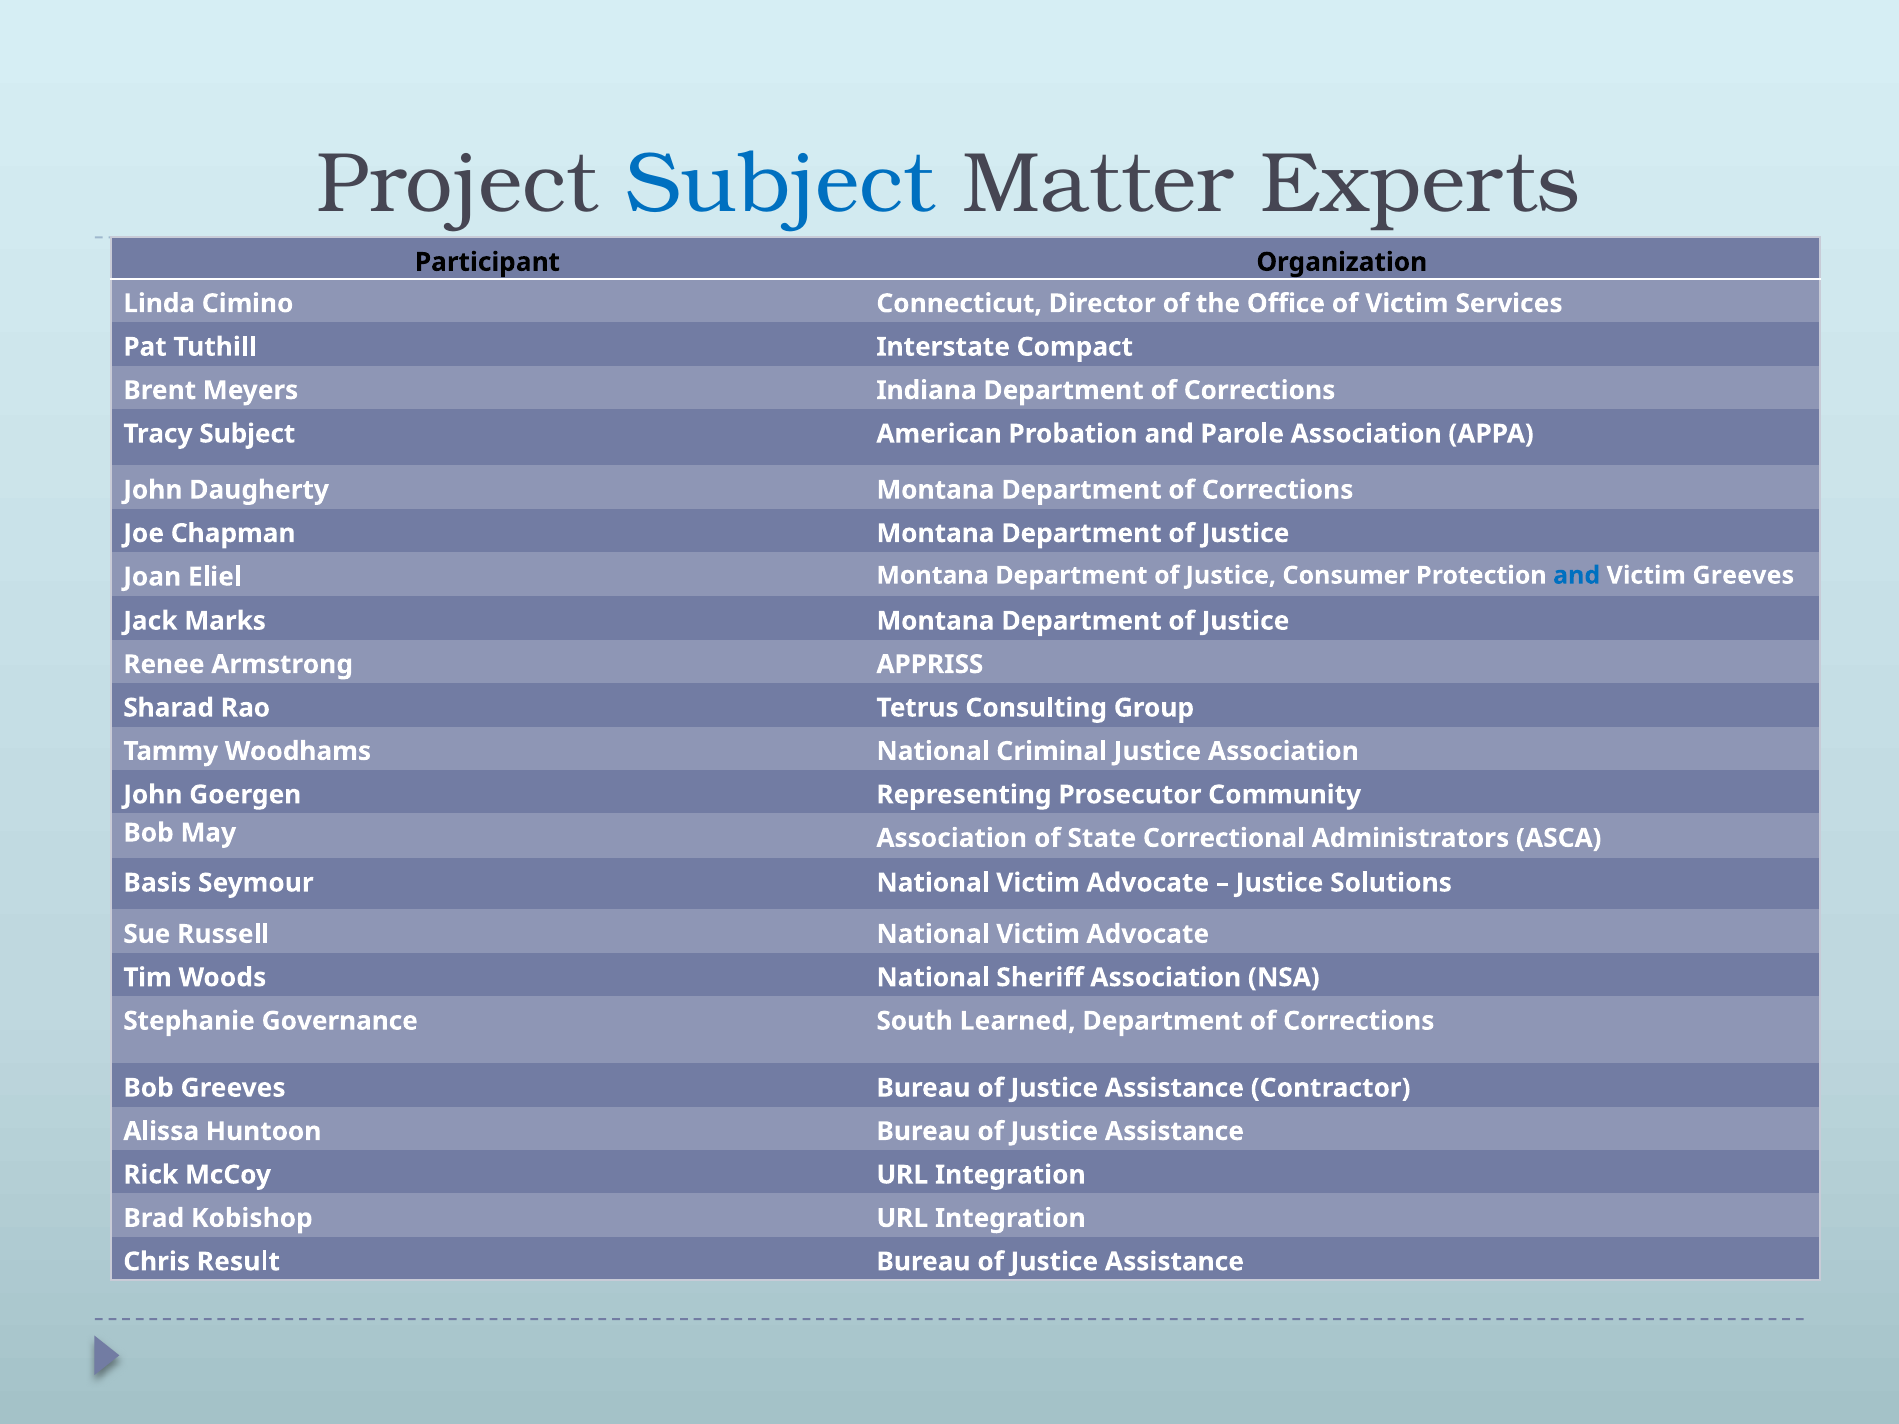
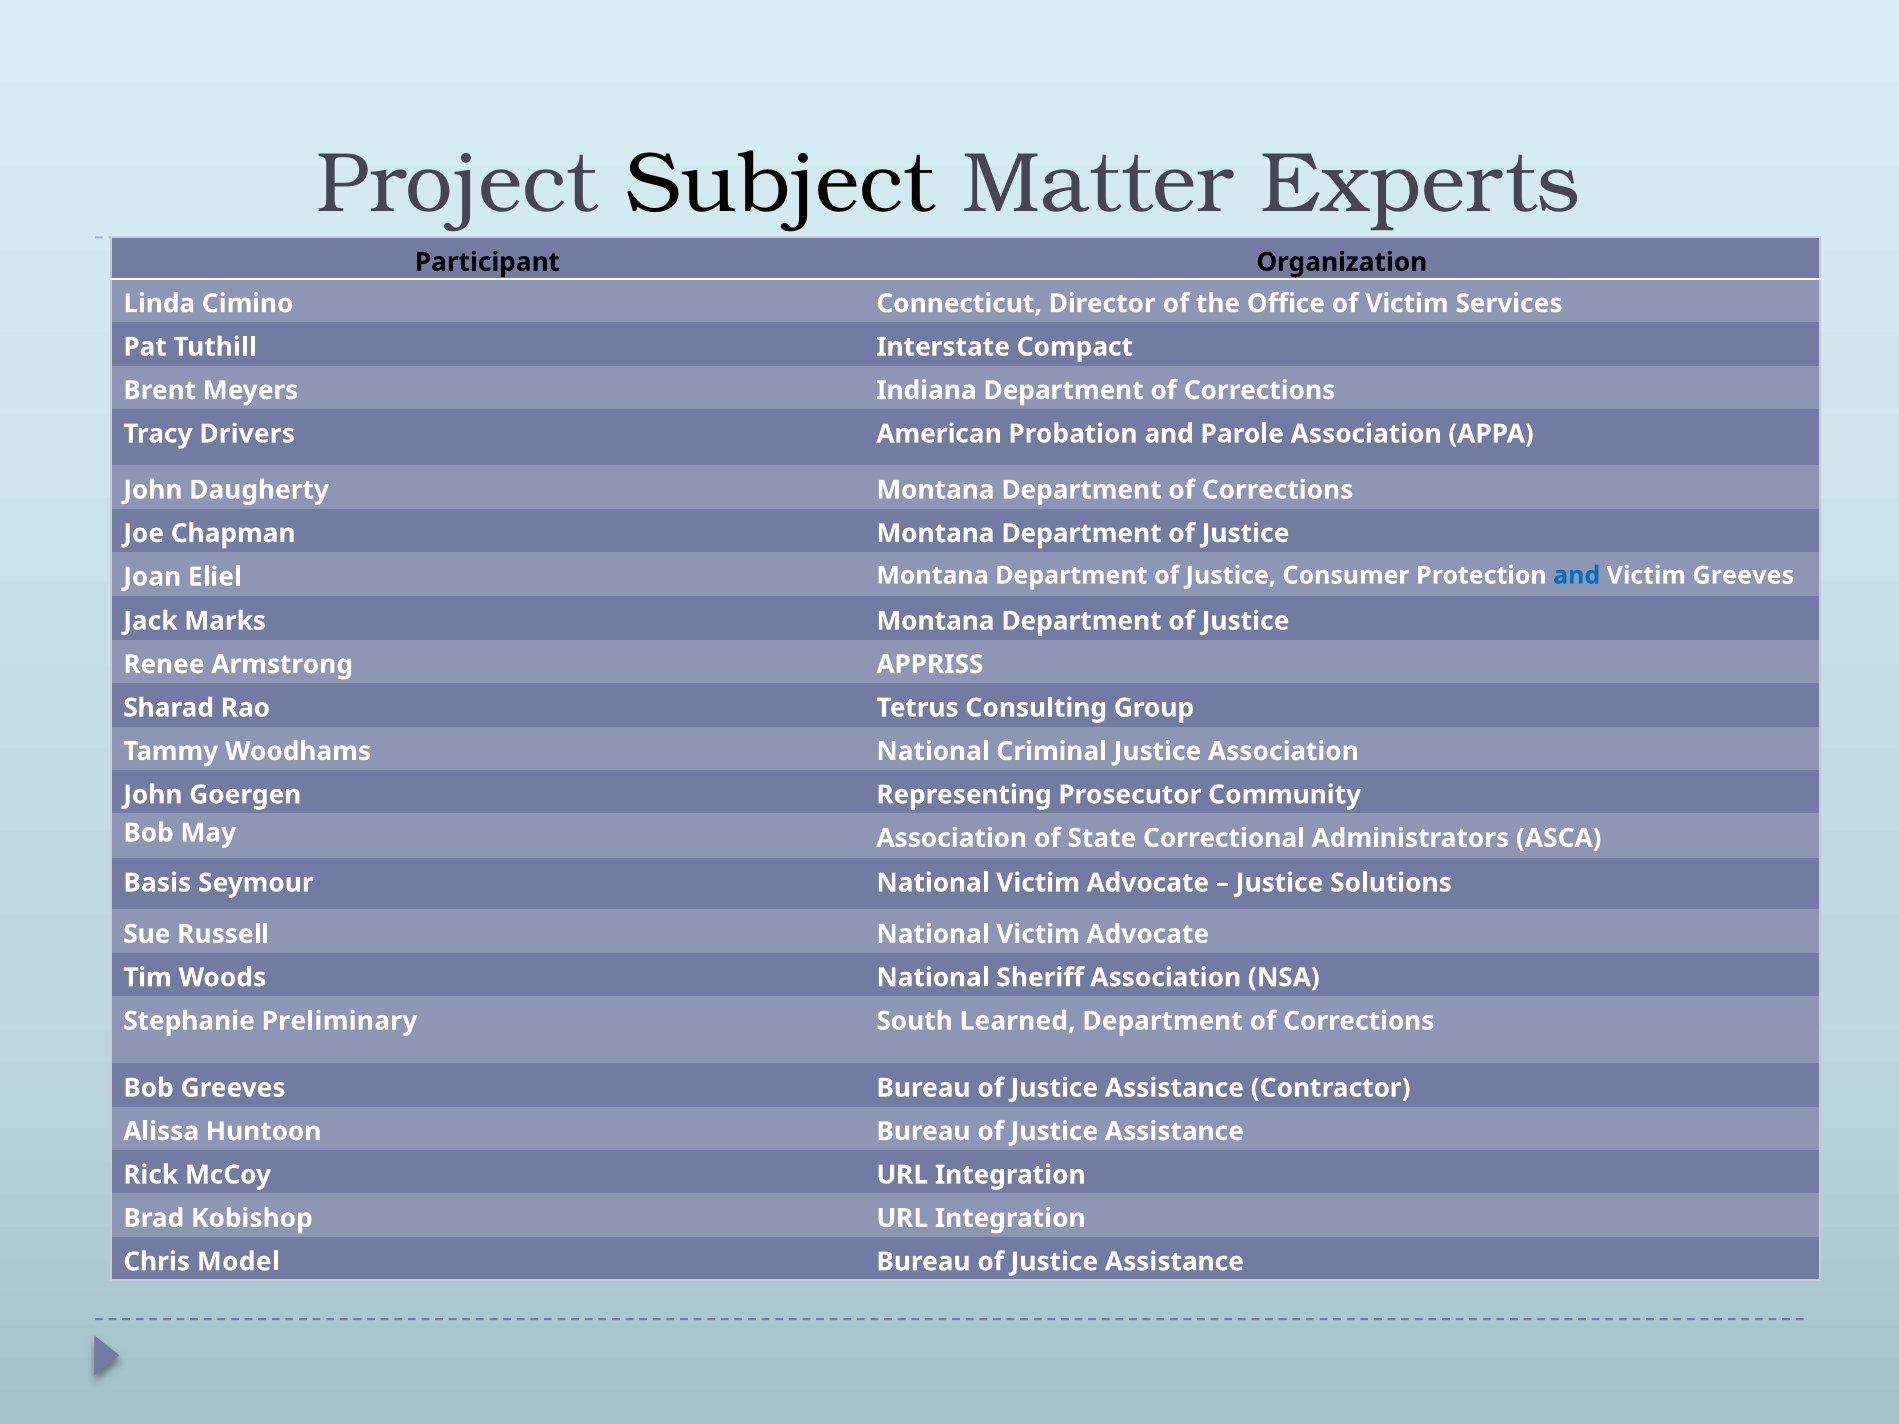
Subject at (781, 183) colour: blue -> black
Tracy Subject: Subject -> Drivers
Governance: Governance -> Preliminary
Result: Result -> Model
